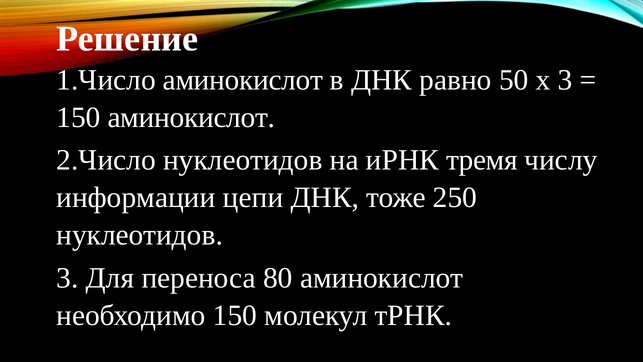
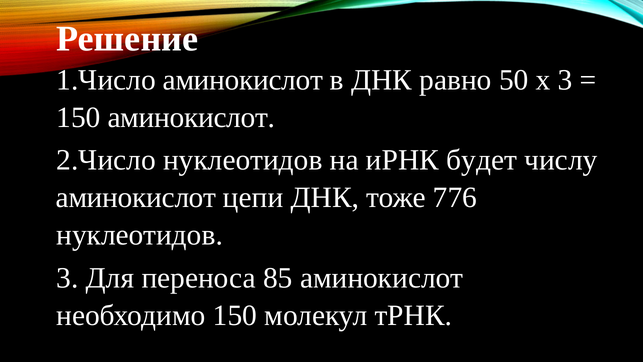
тремя: тремя -> будет
информации at (136, 198): информации -> аминокислот
250: 250 -> 776
80: 80 -> 85
